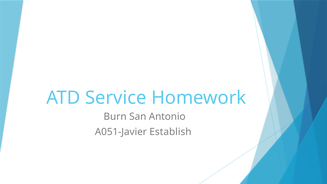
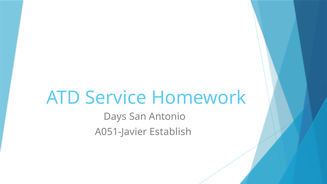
Burn: Burn -> Days
